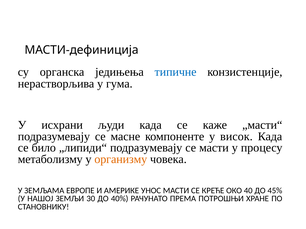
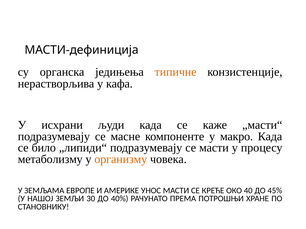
типичне colour: blue -> orange
гума: гума -> кафа
висок: висок -> макро
